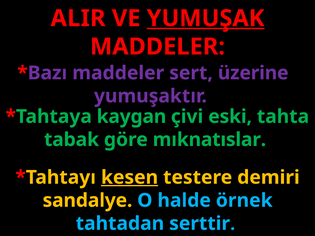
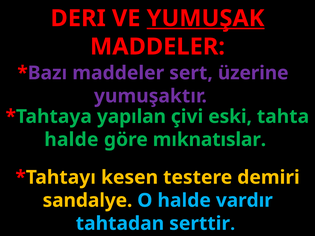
ALIR: ALIR -> DERI
kaygan: kaygan -> yapılan
tabak at (72, 140): tabak -> halde
kesen underline: present -> none
örnek: örnek -> vardır
